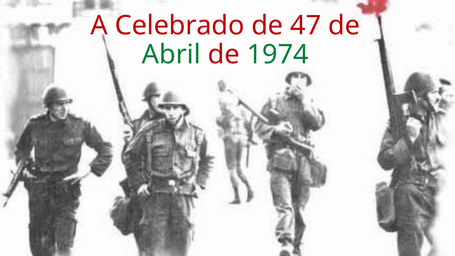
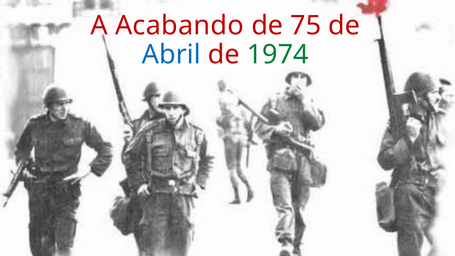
Celebrado: Celebrado -> Acabando
47: 47 -> 75
Abril colour: green -> blue
